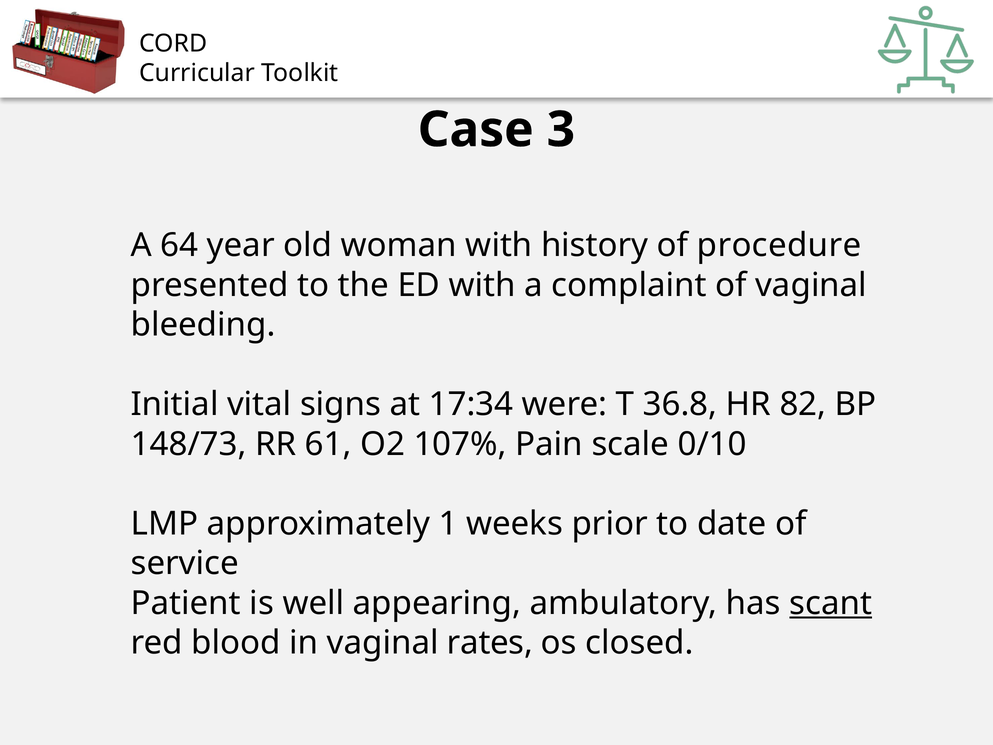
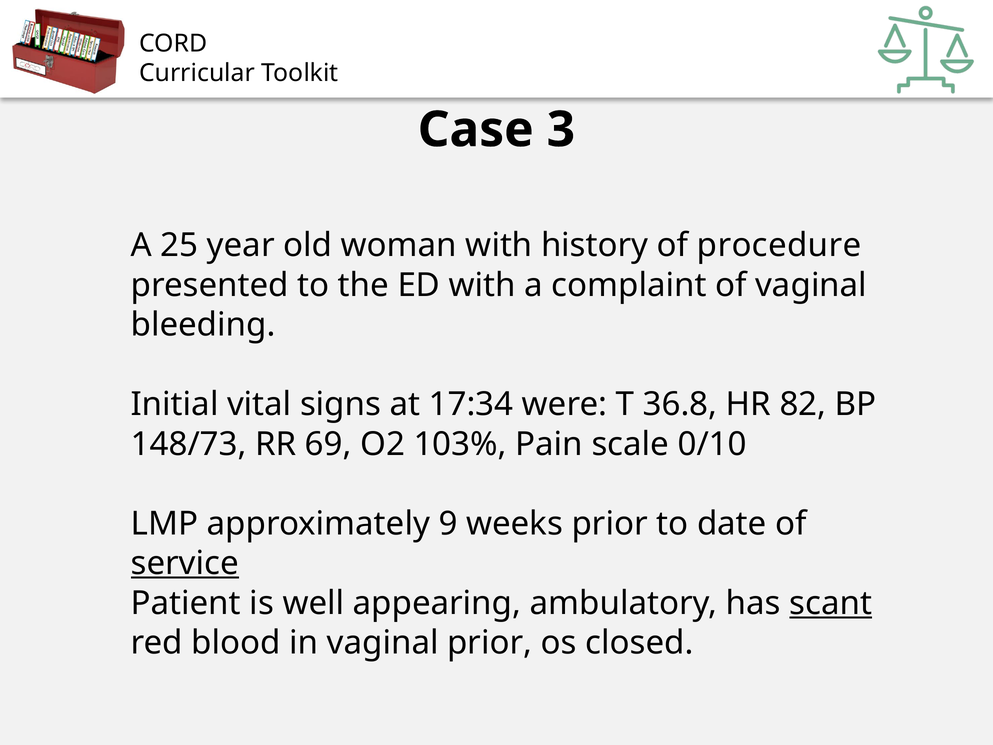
64: 64 -> 25
61: 61 -> 69
107%: 107% -> 103%
1: 1 -> 9
service underline: none -> present
vaginal rates: rates -> prior
